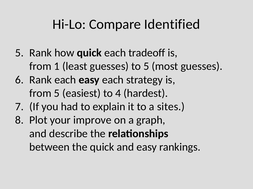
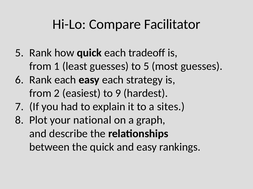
Identified: Identified -> Facilitator
from 5: 5 -> 2
4: 4 -> 9
improve: improve -> national
